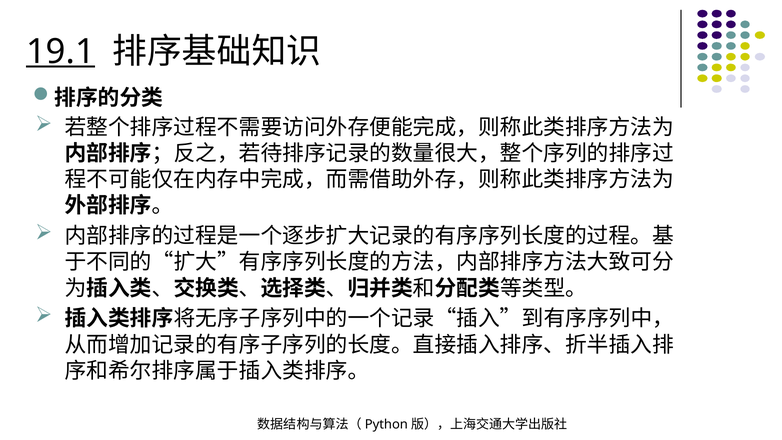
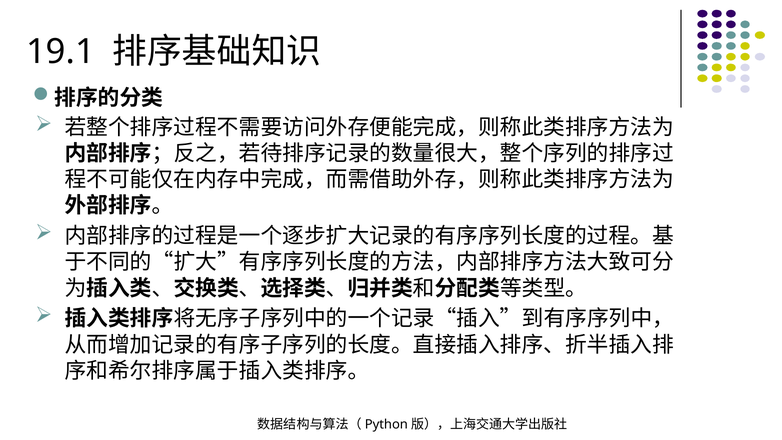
19.1 underline: present -> none
